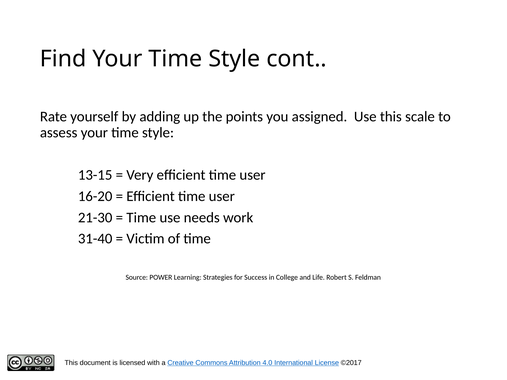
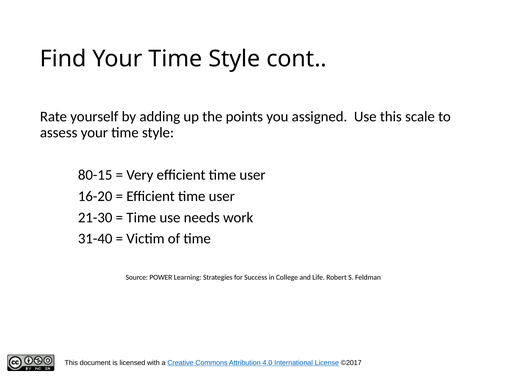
13-15: 13-15 -> 80-15
